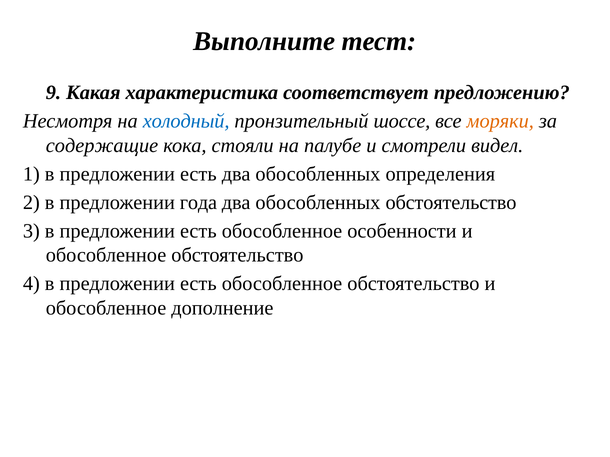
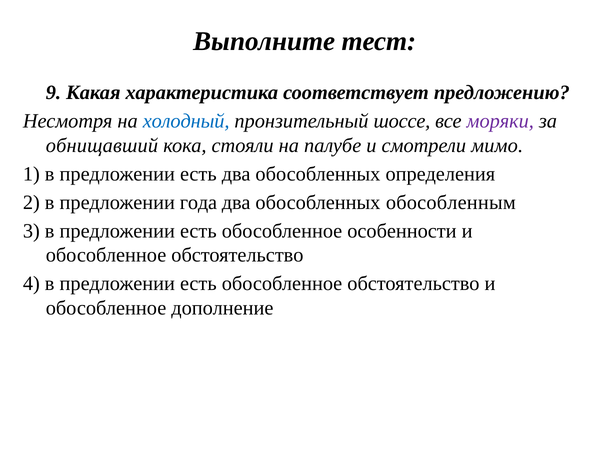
моряки colour: orange -> purple
содержащие: содержащие -> обнищавший
видел: видел -> мимо
обособленных обстоятельство: обстоятельство -> обособленным
